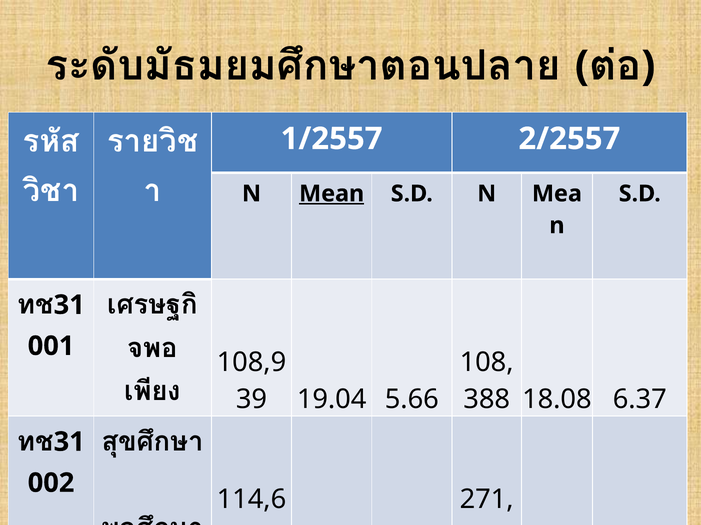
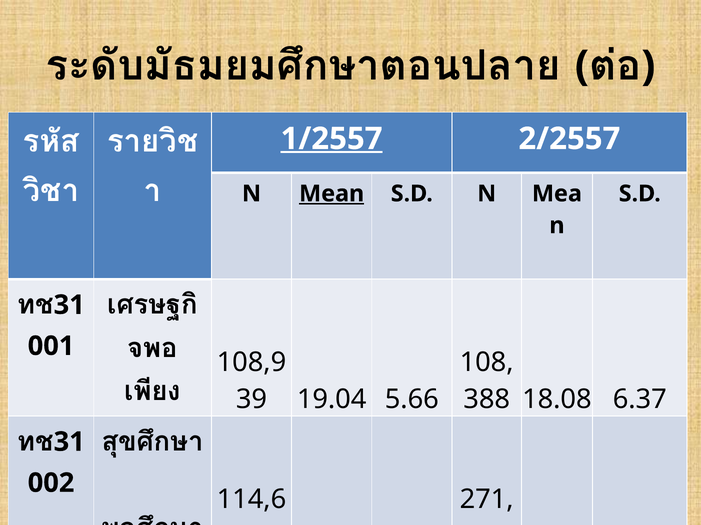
1/2557 underline: none -> present
